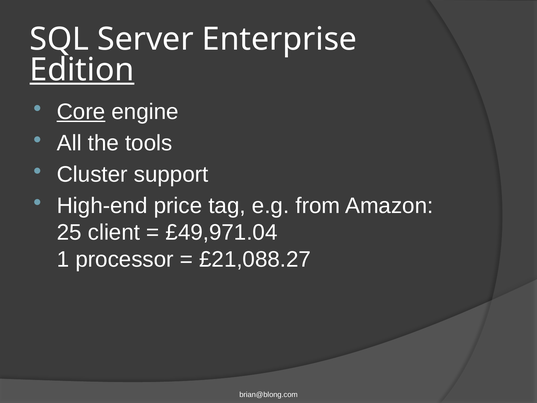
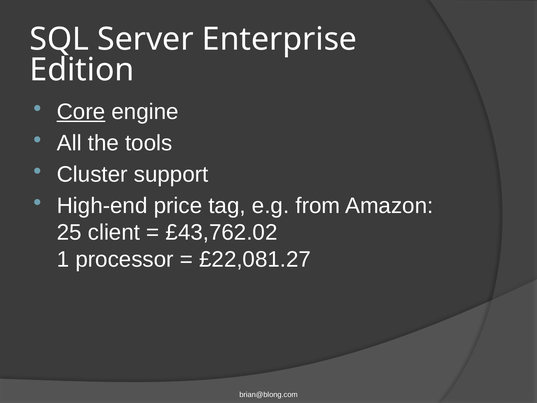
Edition underline: present -> none
£49,971.04: £49,971.04 -> £43,762.02
£21,088.27: £21,088.27 -> £22,081.27
